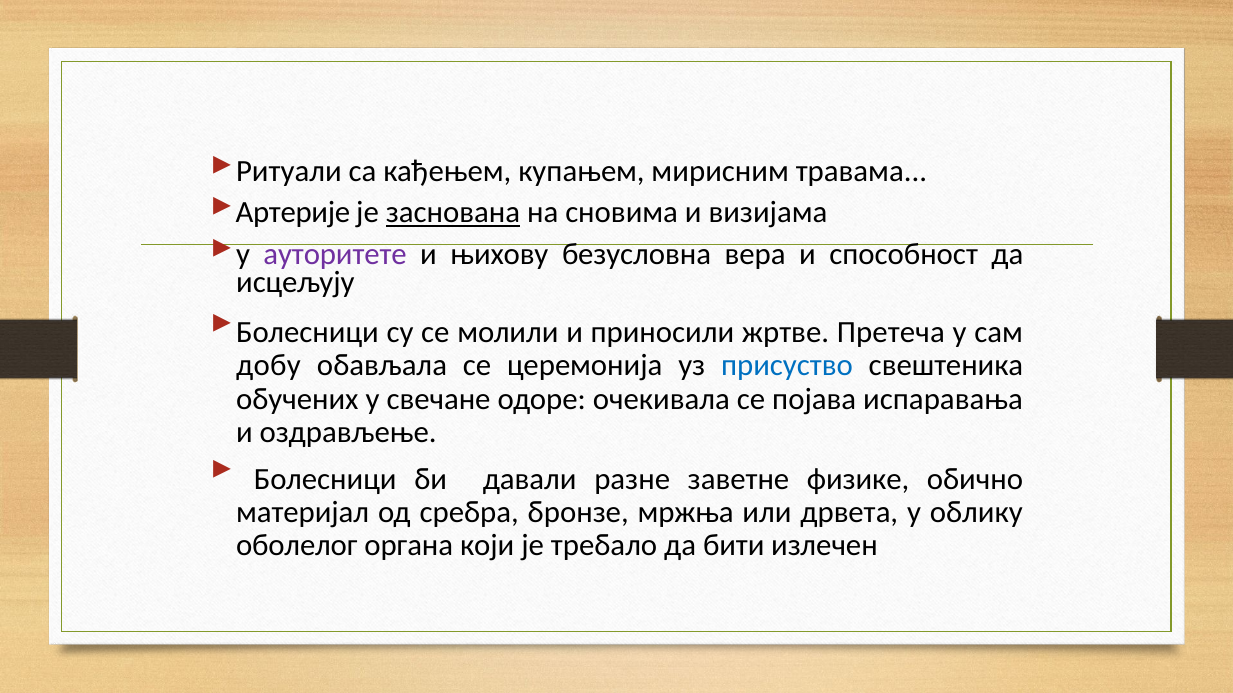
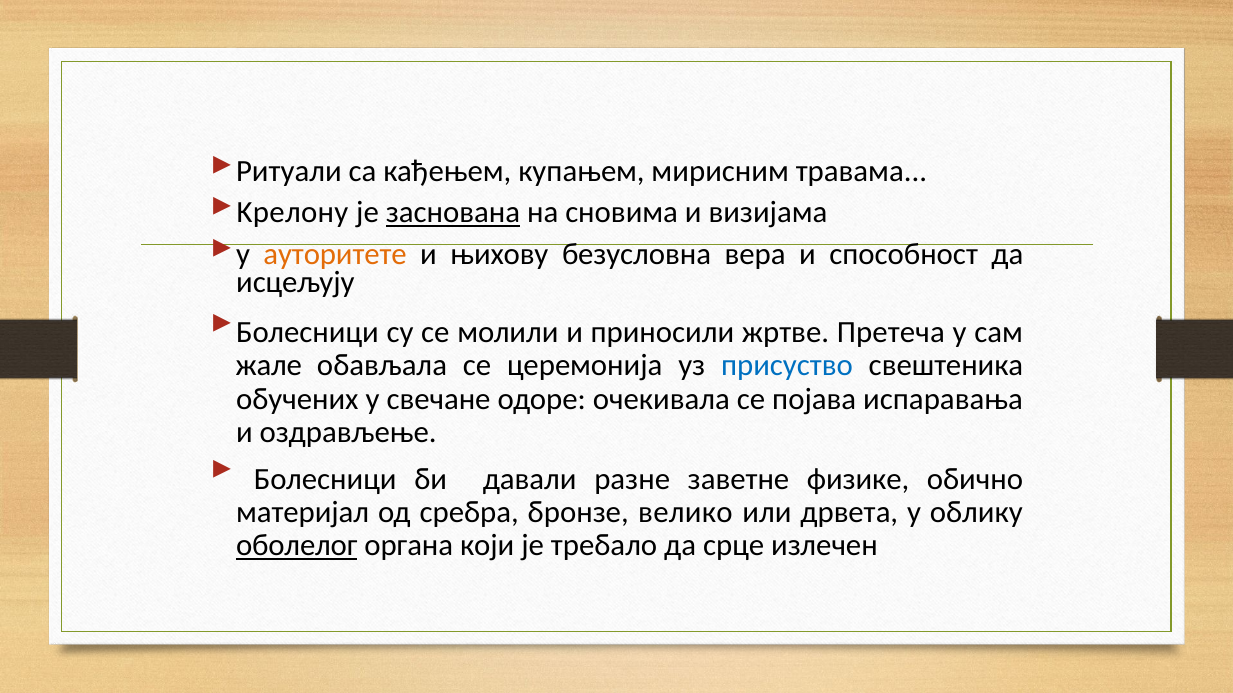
Артерије: Артерије -> Kрелону
ауторитете colour: purple -> orange
добу: добу -> жале
мржња: мржња -> велико
оболелог underline: none -> present
бити: бити -> срце
